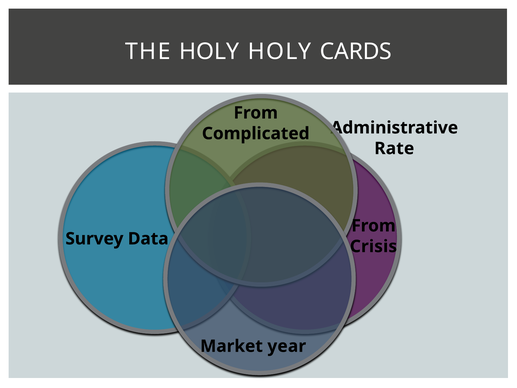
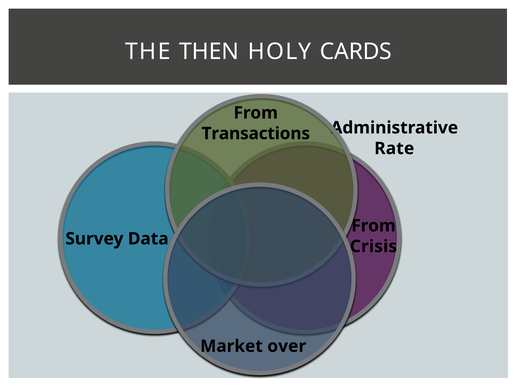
THE HOLY: HOLY -> THEN
Complicated: Complicated -> Transactions
year: year -> over
